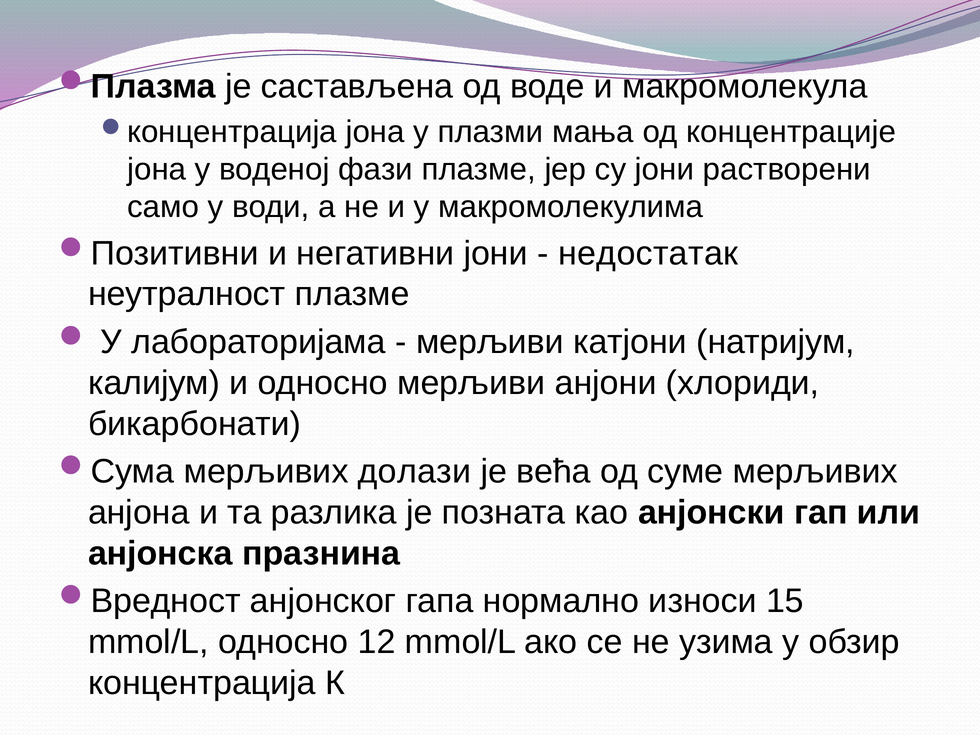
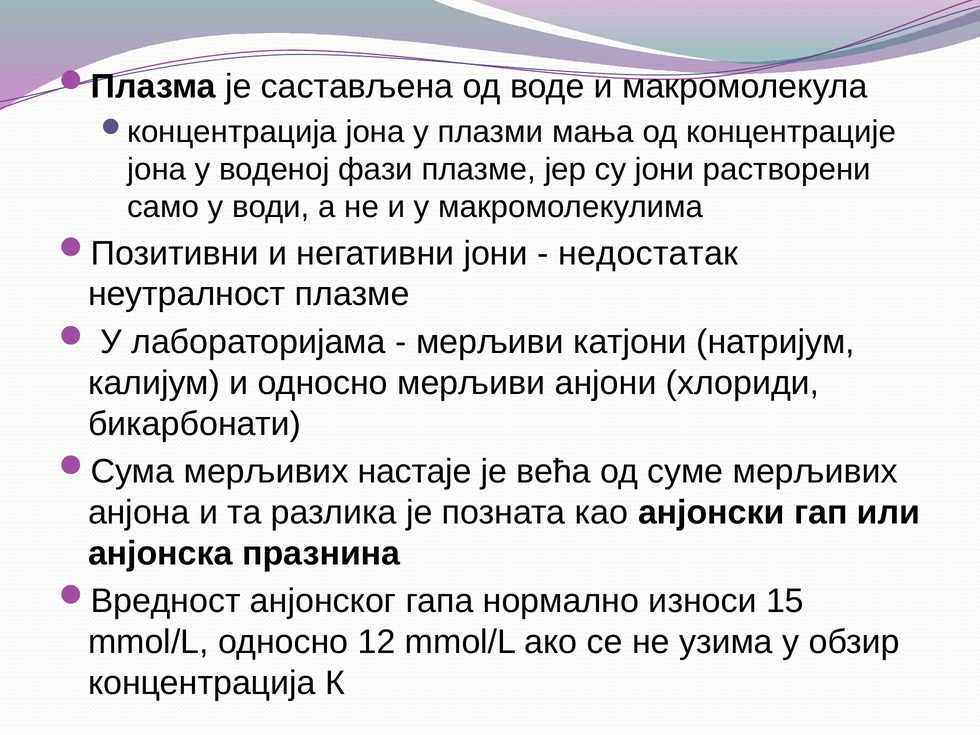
долази: долази -> настаје
